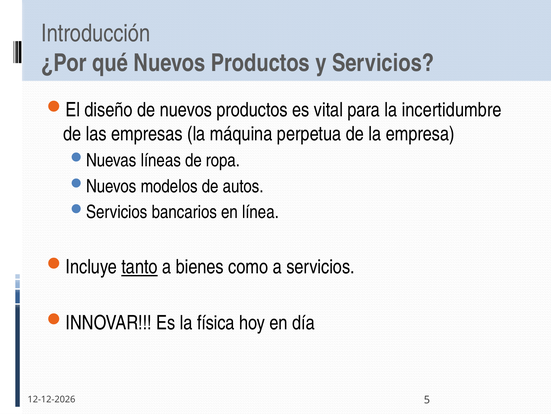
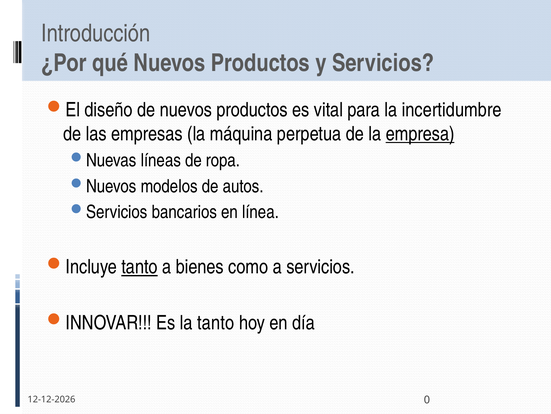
empresa underline: none -> present
la física: física -> tanto
5: 5 -> 0
